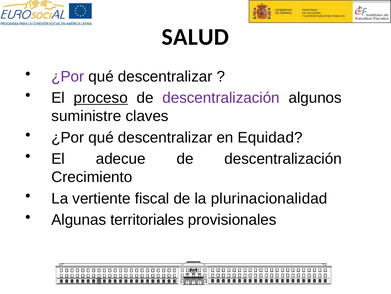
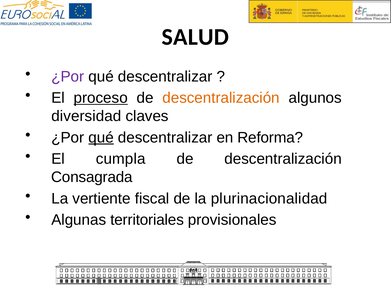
descentralización at (221, 98) colour: purple -> orange
suministre: suministre -> diversidad
qué at (101, 137) underline: none -> present
Equidad: Equidad -> Reforma
adecue: adecue -> cumpla
Crecimiento: Crecimiento -> Consagrada
